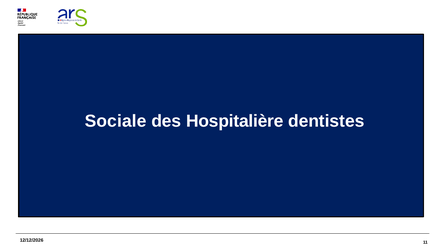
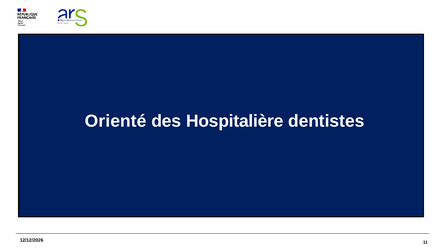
Sociale: Sociale -> Orienté
